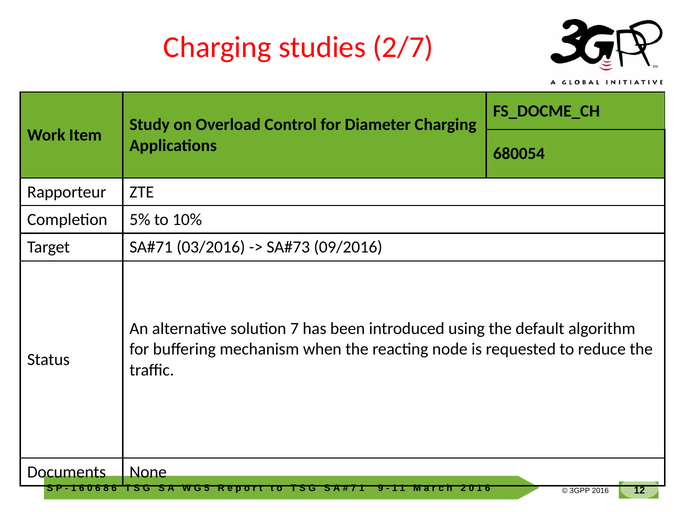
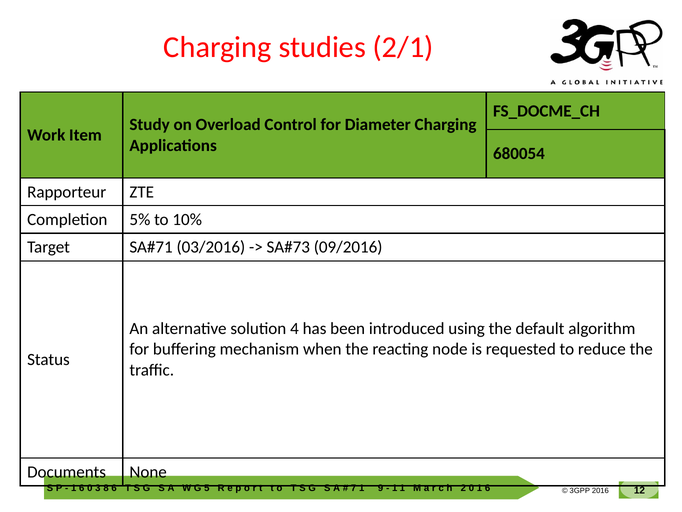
2/7: 2/7 -> 2/1
solution 7: 7 -> 4
6 at (98, 487): 6 -> 3
